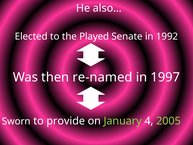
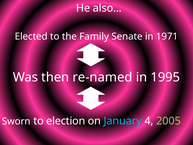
Played: Played -> Family
1992: 1992 -> 1971
1997: 1997 -> 1995
provide: provide -> election
January colour: light green -> light blue
